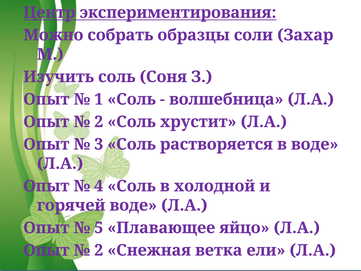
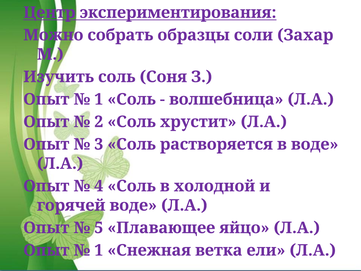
2 at (99, 250): 2 -> 1
